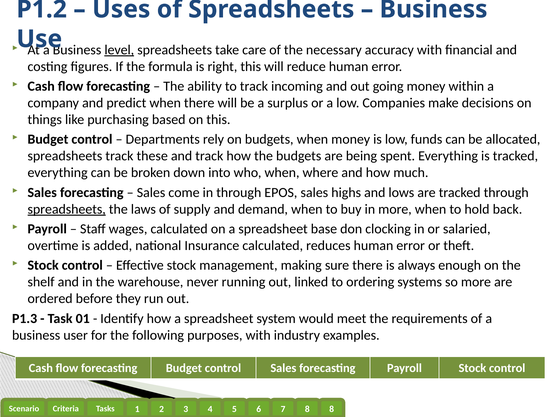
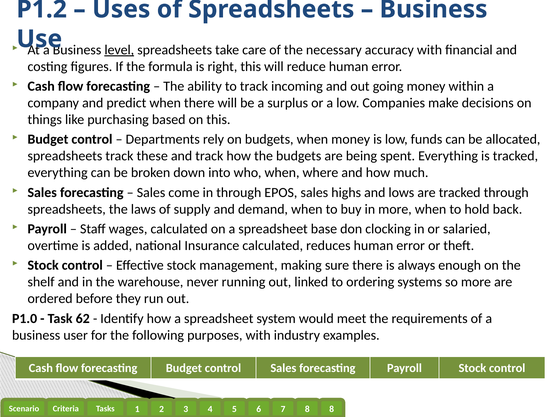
spreadsheets at (67, 209) underline: present -> none
P1.3: P1.3 -> P1.0
01: 01 -> 62
